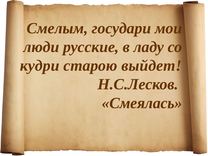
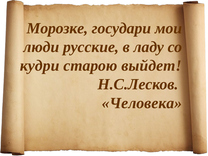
Смелым: Смелым -> Морозке
Смеялась: Смеялась -> Человека
